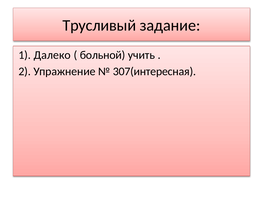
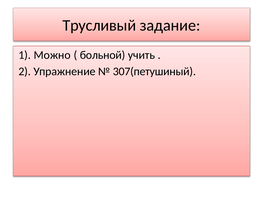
Далеко: Далеко -> Можно
307(интересная: 307(интересная -> 307(петушиный
